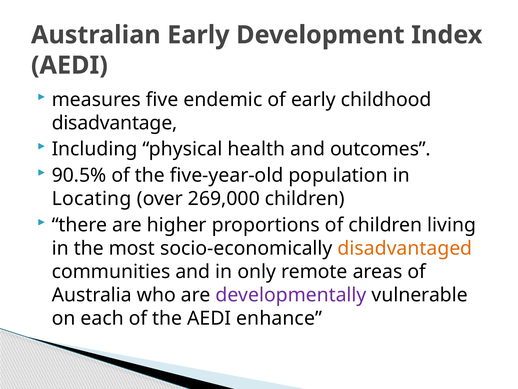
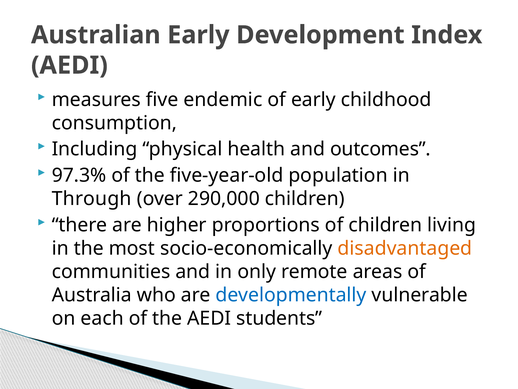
disadvantage: disadvantage -> consumption
90.5%: 90.5% -> 97.3%
Locating: Locating -> Through
269,000: 269,000 -> 290,000
developmentally colour: purple -> blue
enhance: enhance -> students
